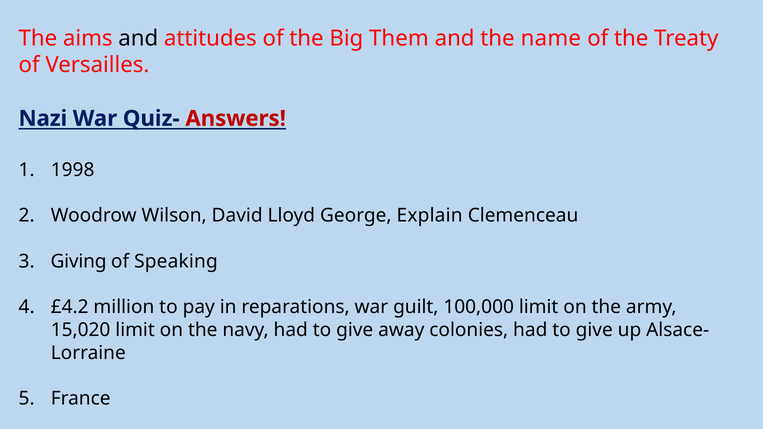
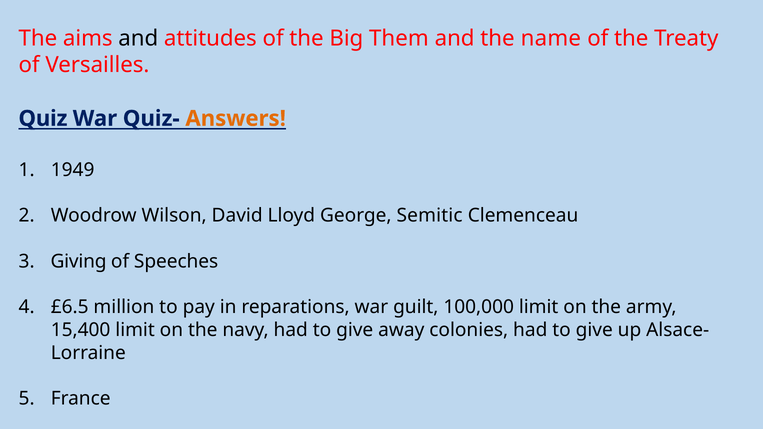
Nazi: Nazi -> Quiz
Answers colour: red -> orange
1998: 1998 -> 1949
Explain: Explain -> Semitic
Speaking: Speaking -> Speeches
£4.2: £4.2 -> £6.5
15,020: 15,020 -> 15,400
